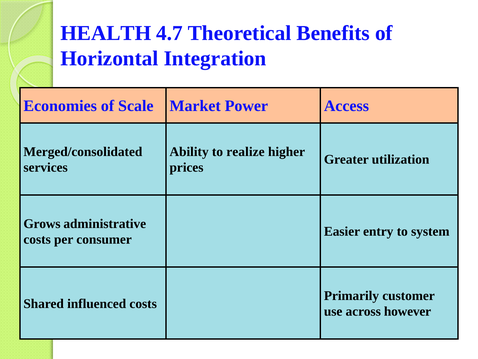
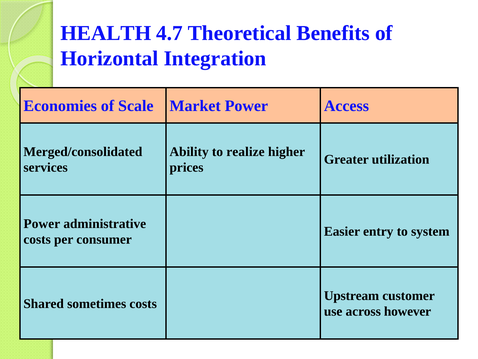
Grows at (42, 223): Grows -> Power
Primarily: Primarily -> Upstream
influenced: influenced -> sometimes
